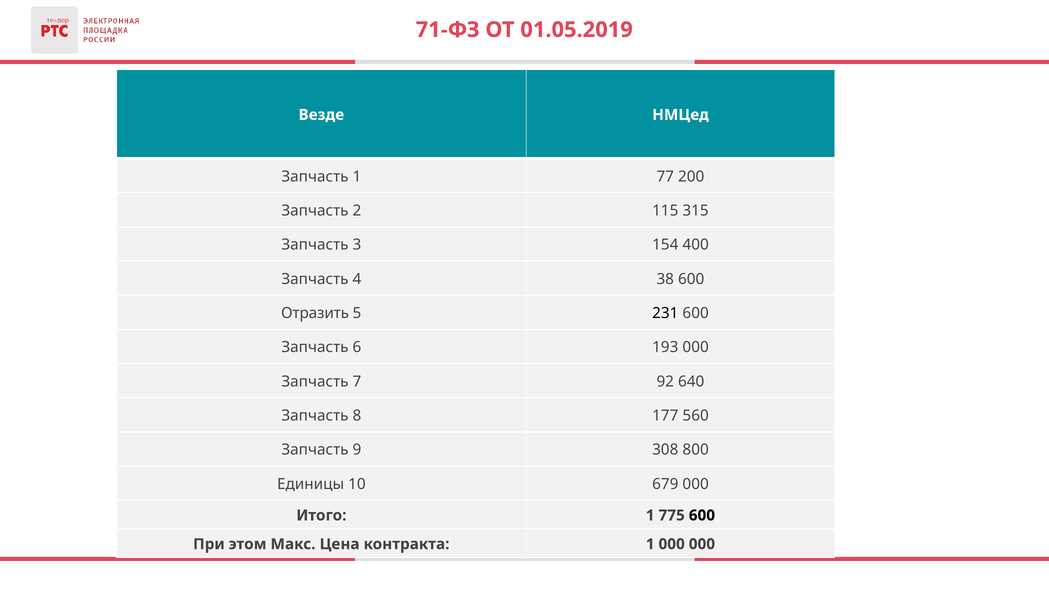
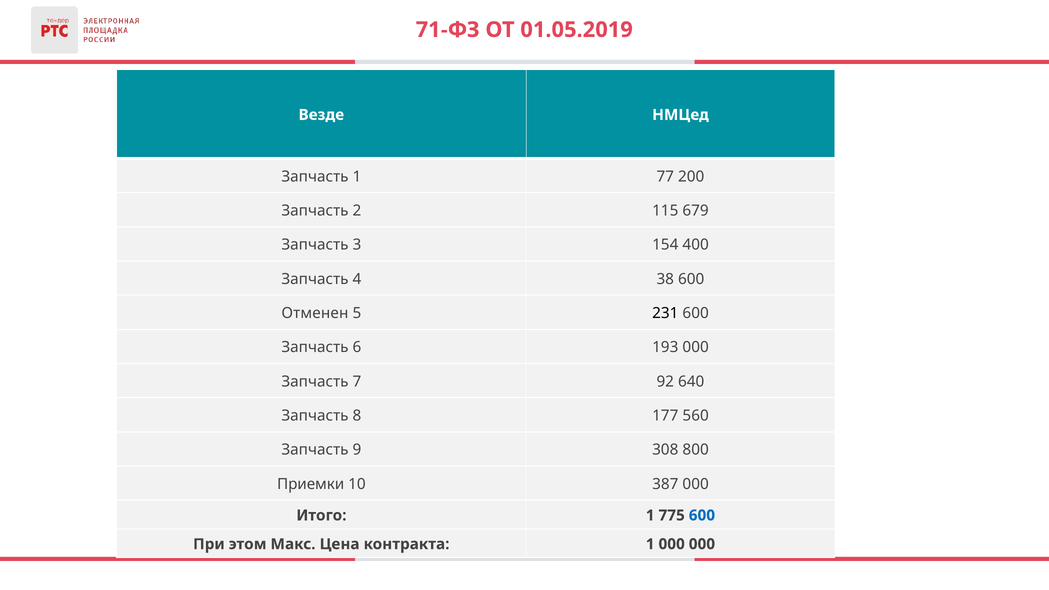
315: 315 -> 679
Отразить: Отразить -> Отменен
Единицы: Единицы -> Приемки
679: 679 -> 387
600 at (702, 515) colour: black -> blue
